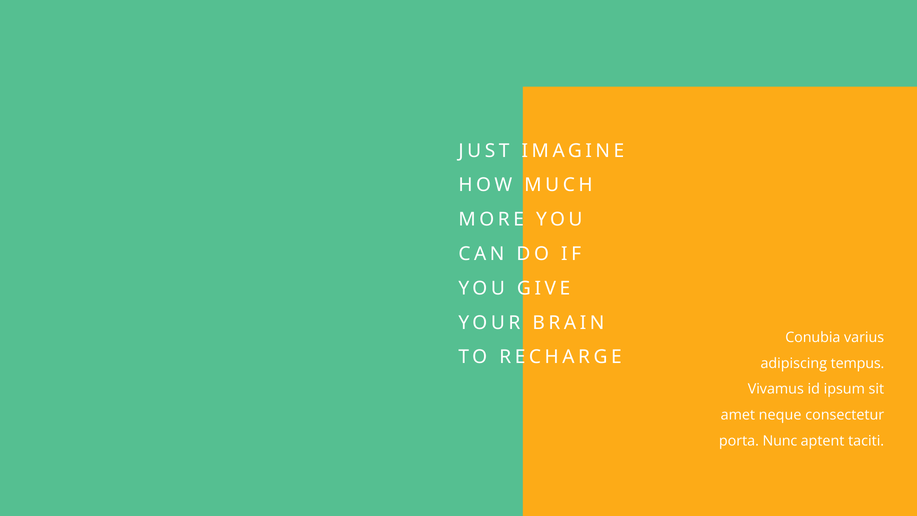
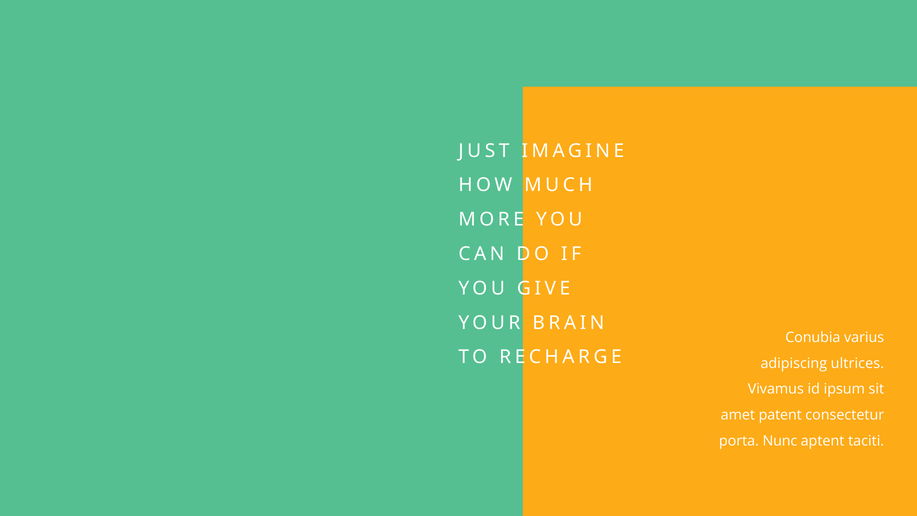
tempus: tempus -> ultrices
neque: neque -> patent
